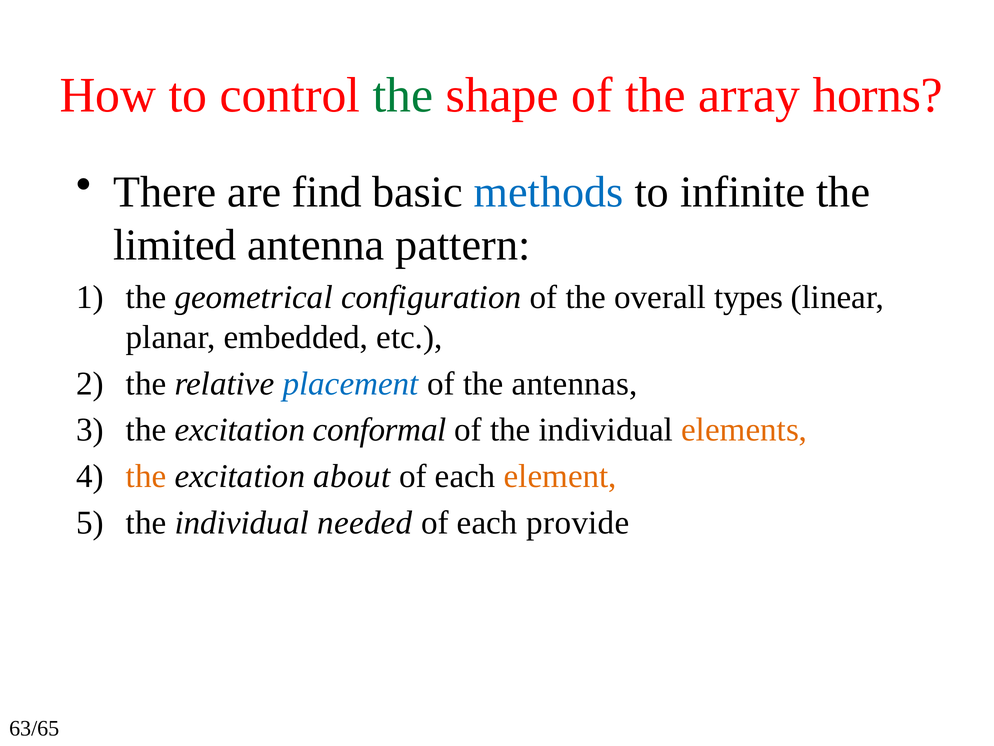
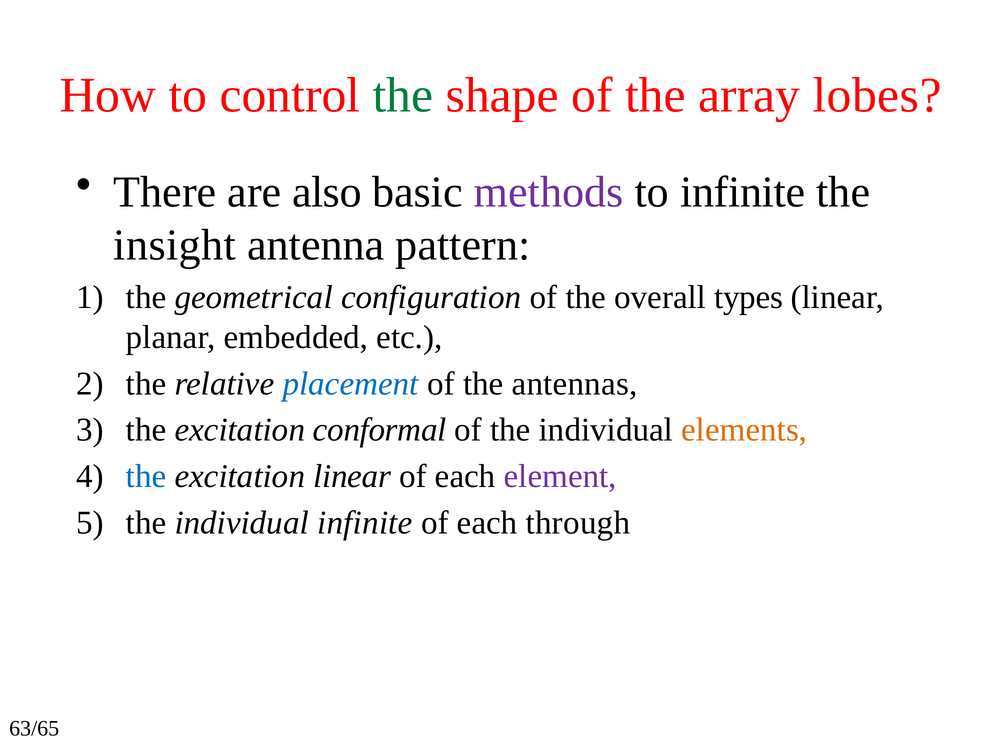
horns: horns -> lobes
find: find -> also
methods colour: blue -> purple
limited: limited -> insight
the at (146, 476) colour: orange -> blue
excitation about: about -> linear
element colour: orange -> purple
individual needed: needed -> infinite
provide: provide -> through
